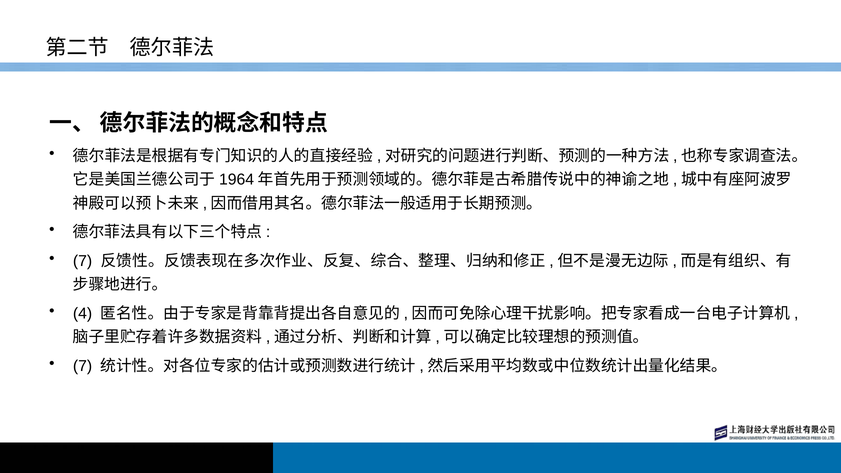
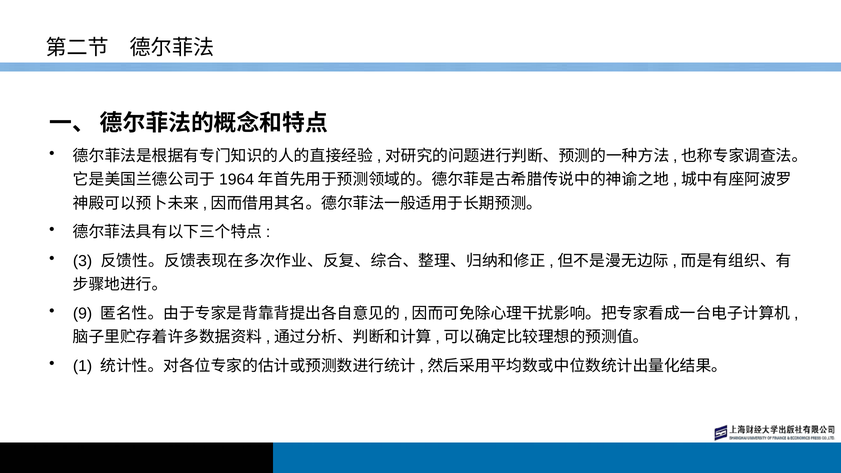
7 at (83, 261): 7 -> 3
4: 4 -> 9
7 at (83, 366): 7 -> 1
